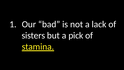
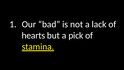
sisters: sisters -> hearts
